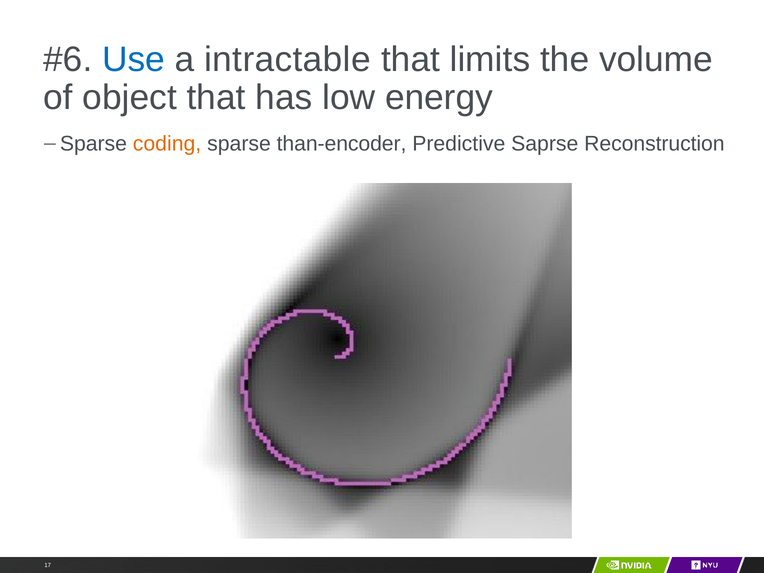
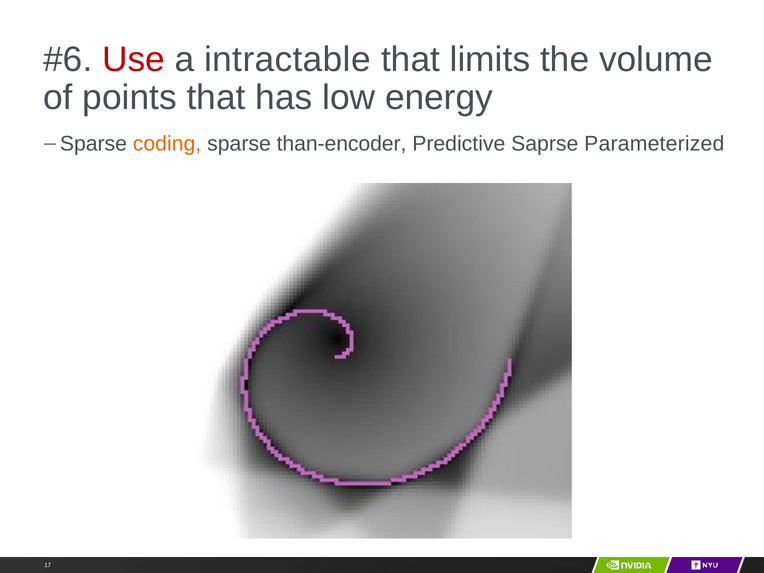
Use colour: blue -> red
object: object -> points
Reconstruction: Reconstruction -> Parameterized
